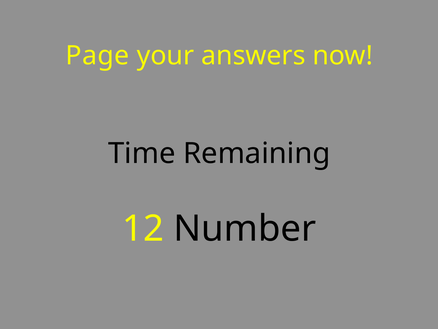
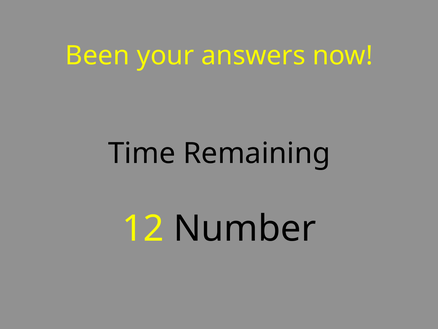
Page: Page -> Been
